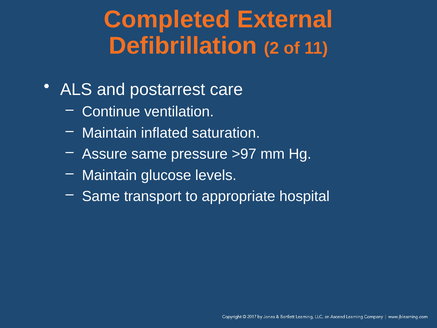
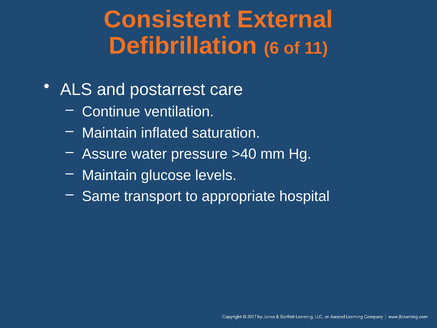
Completed: Completed -> Consistent
2: 2 -> 6
Assure same: same -> water
>97: >97 -> >40
